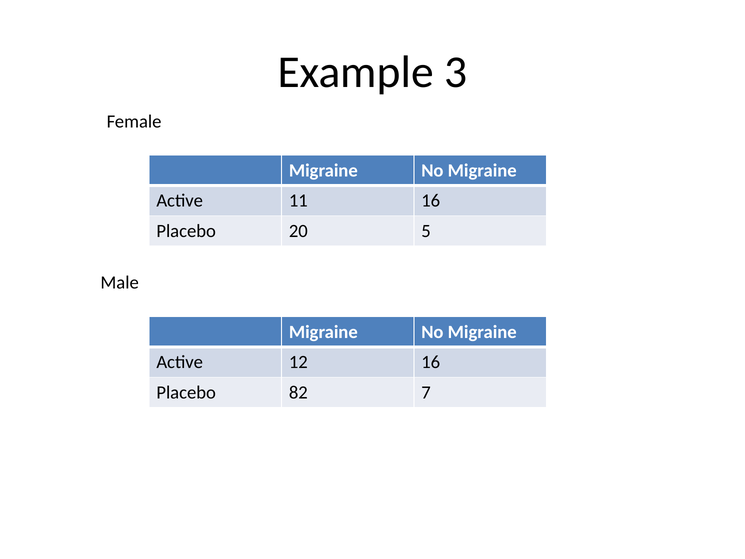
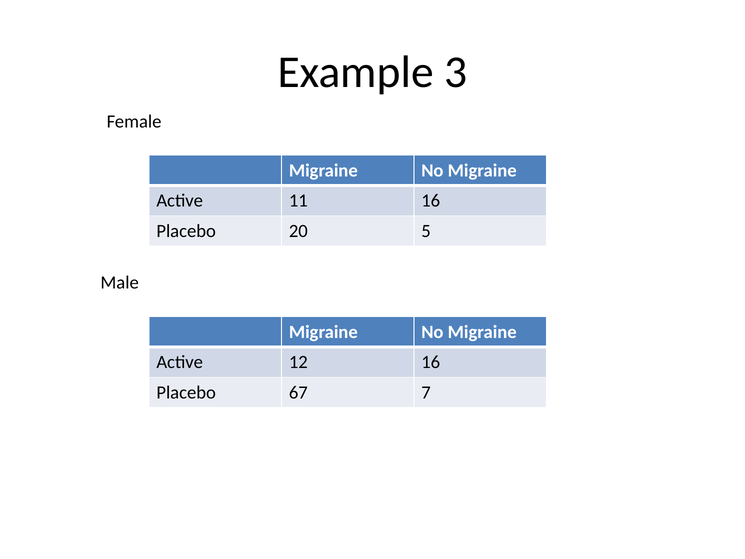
82: 82 -> 67
